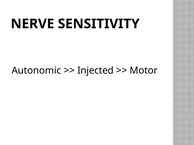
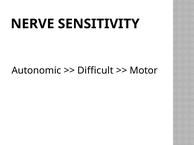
Injected: Injected -> Difficult
